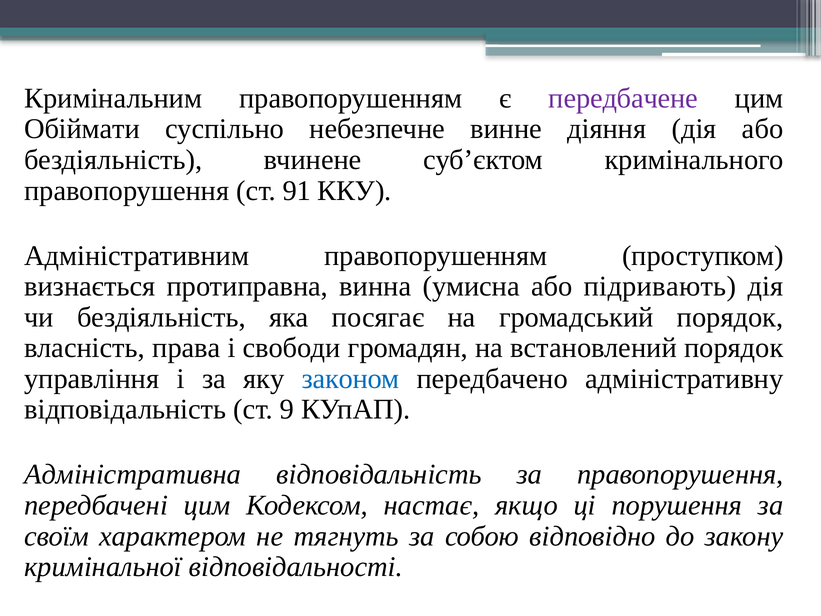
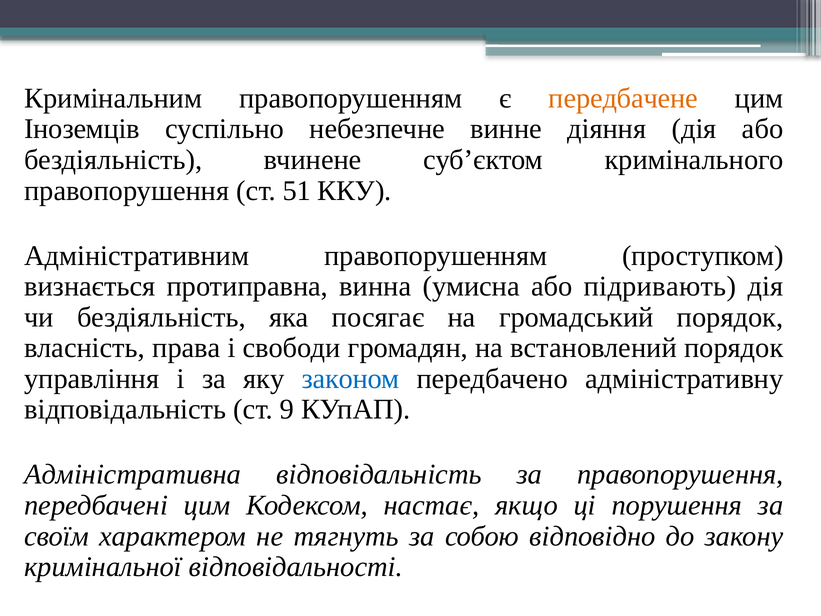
передбачене colour: purple -> orange
Обіймати: Обіймати -> Іноземців
91: 91 -> 51
